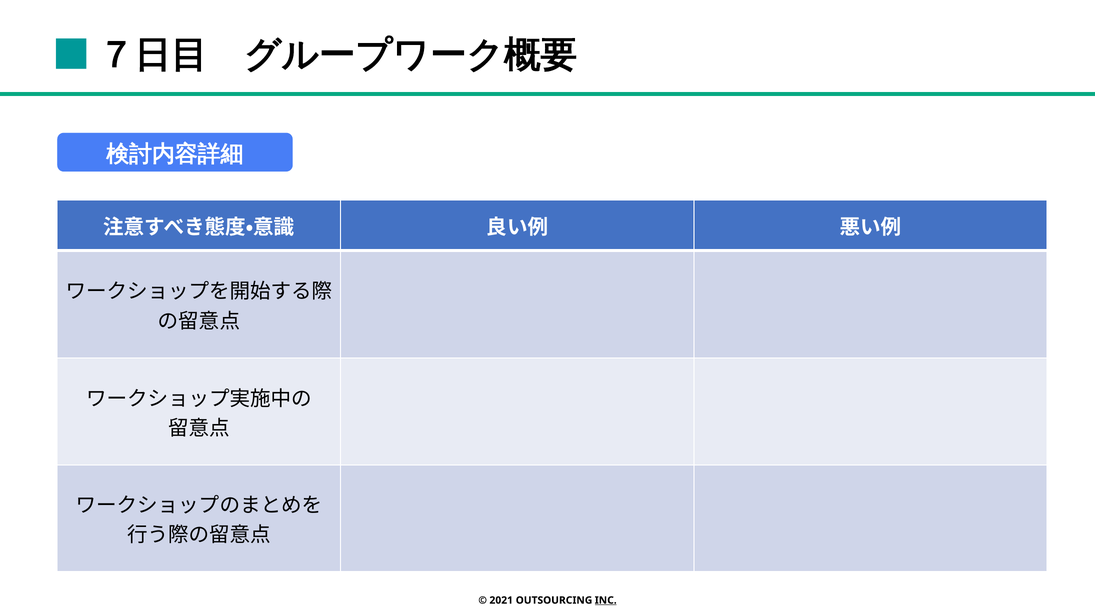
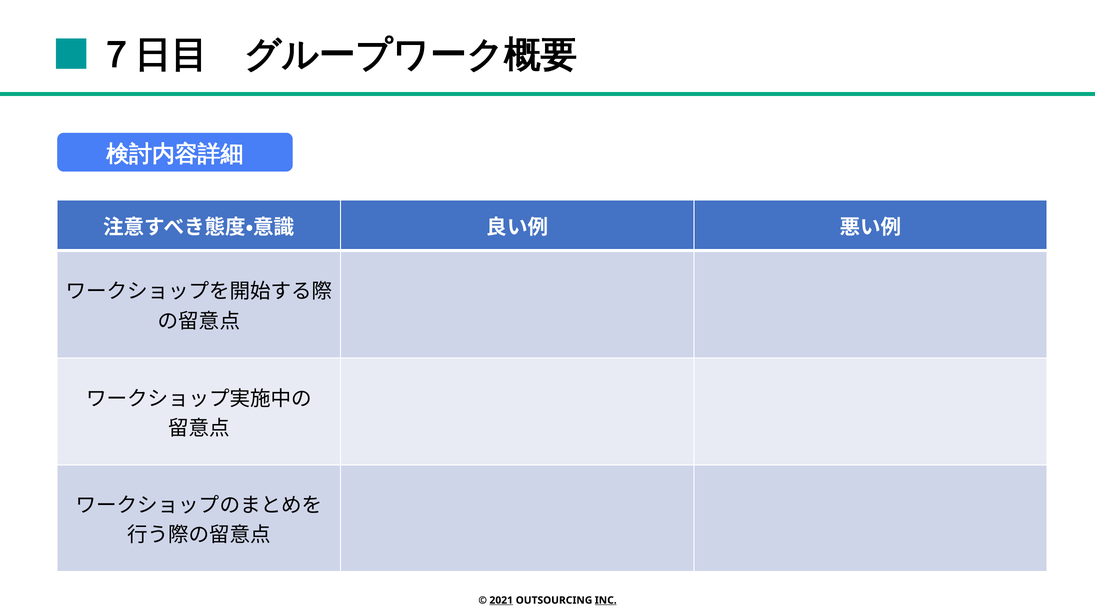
2021 underline: none -> present
